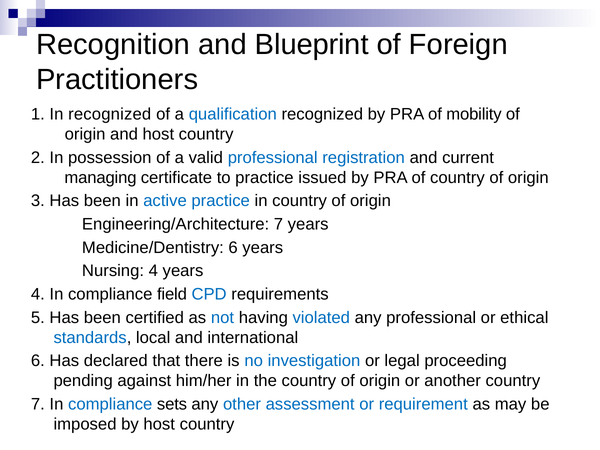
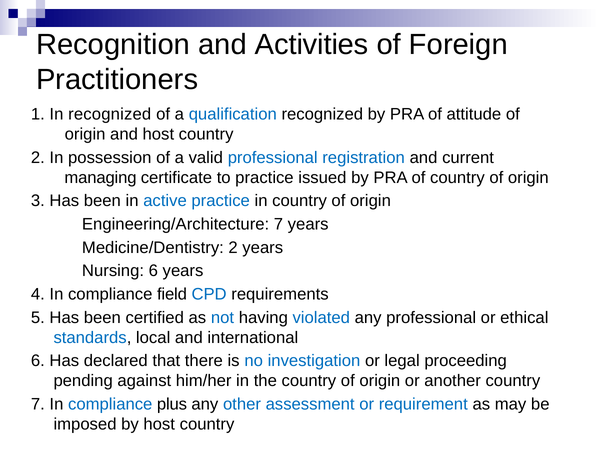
Blueprint: Blueprint -> Activities
mobility: mobility -> attitude
Medicine/Dentistry 6: 6 -> 2
Nursing 4: 4 -> 6
sets: sets -> plus
